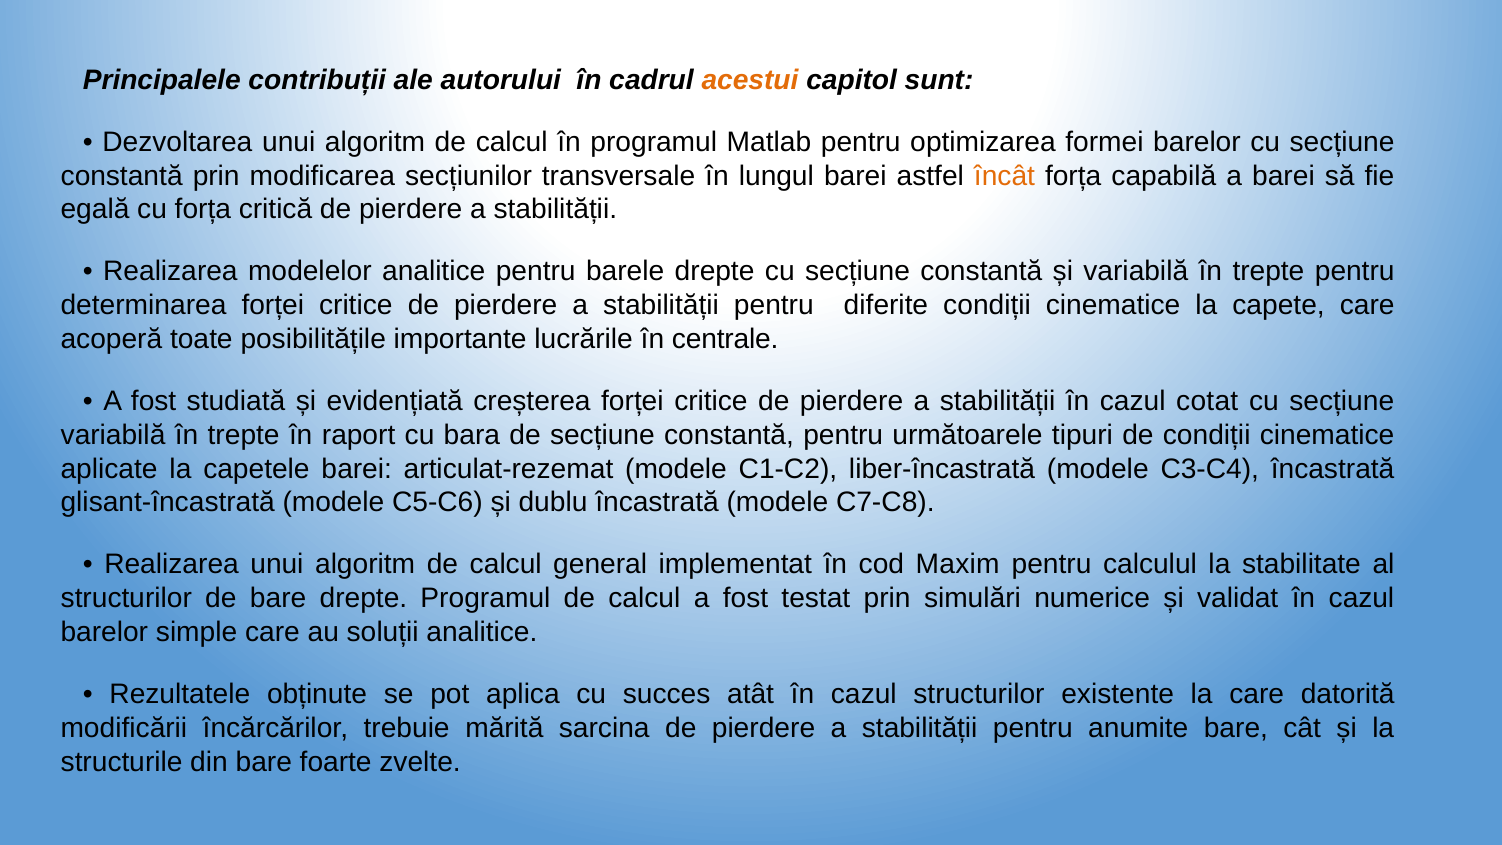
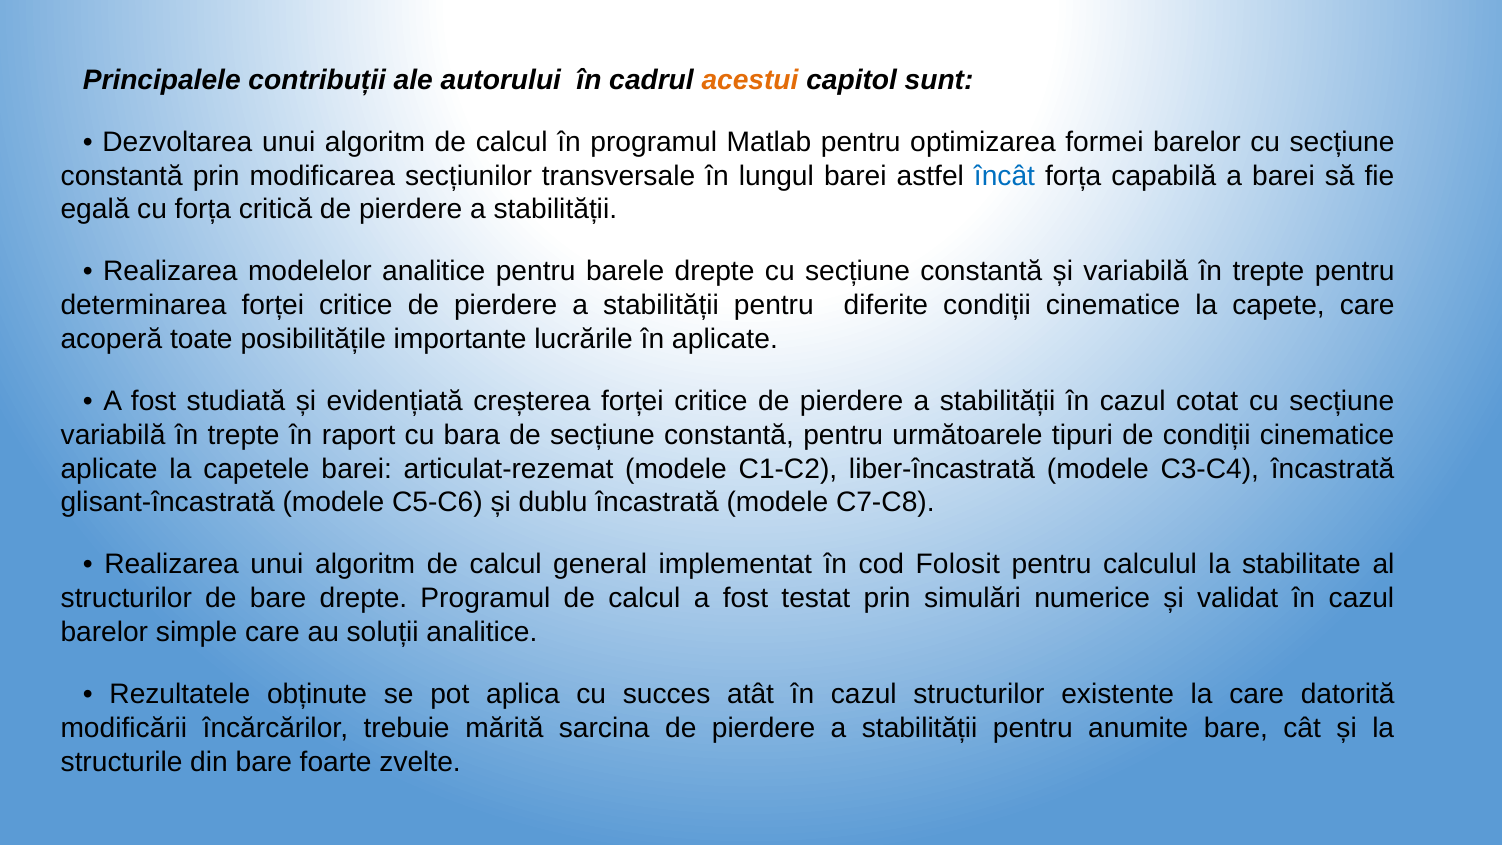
încât colour: orange -> blue
în centrale: centrale -> aplicate
Maxim: Maxim -> Folosit
